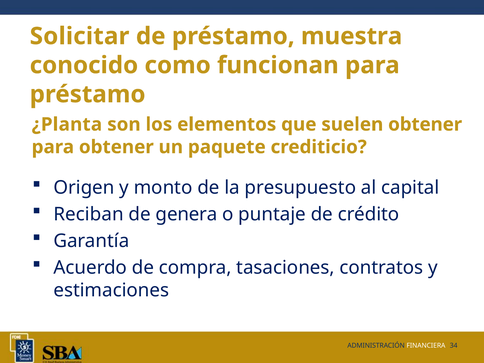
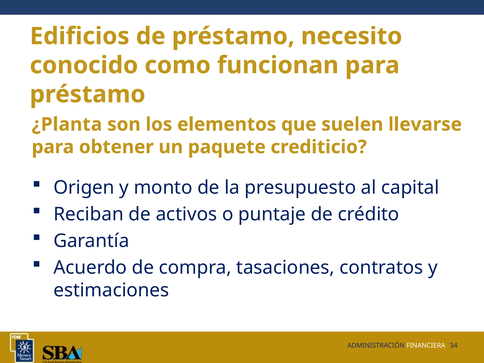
Solicitar: Solicitar -> Edificios
muestra: muestra -> necesito
suelen obtener: obtener -> llevarse
genera: genera -> activos
